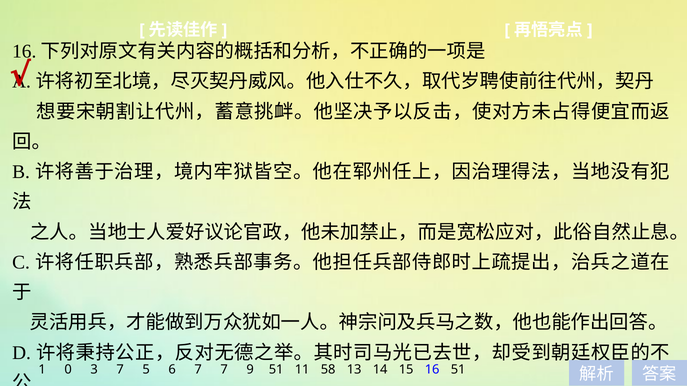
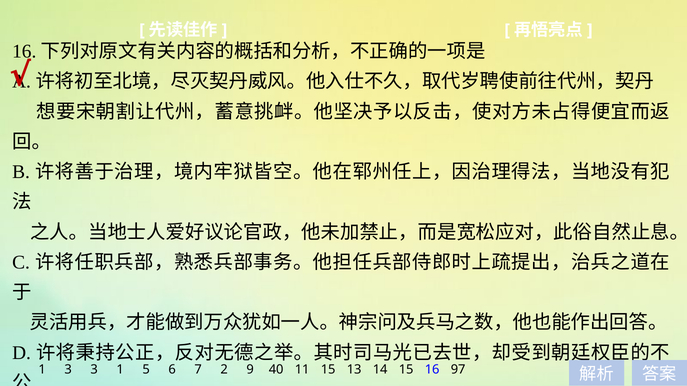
1 0: 0 -> 3
3 7: 7 -> 1
7 7: 7 -> 2
9 51: 51 -> 40
11 58: 58 -> 15
16 51: 51 -> 97
